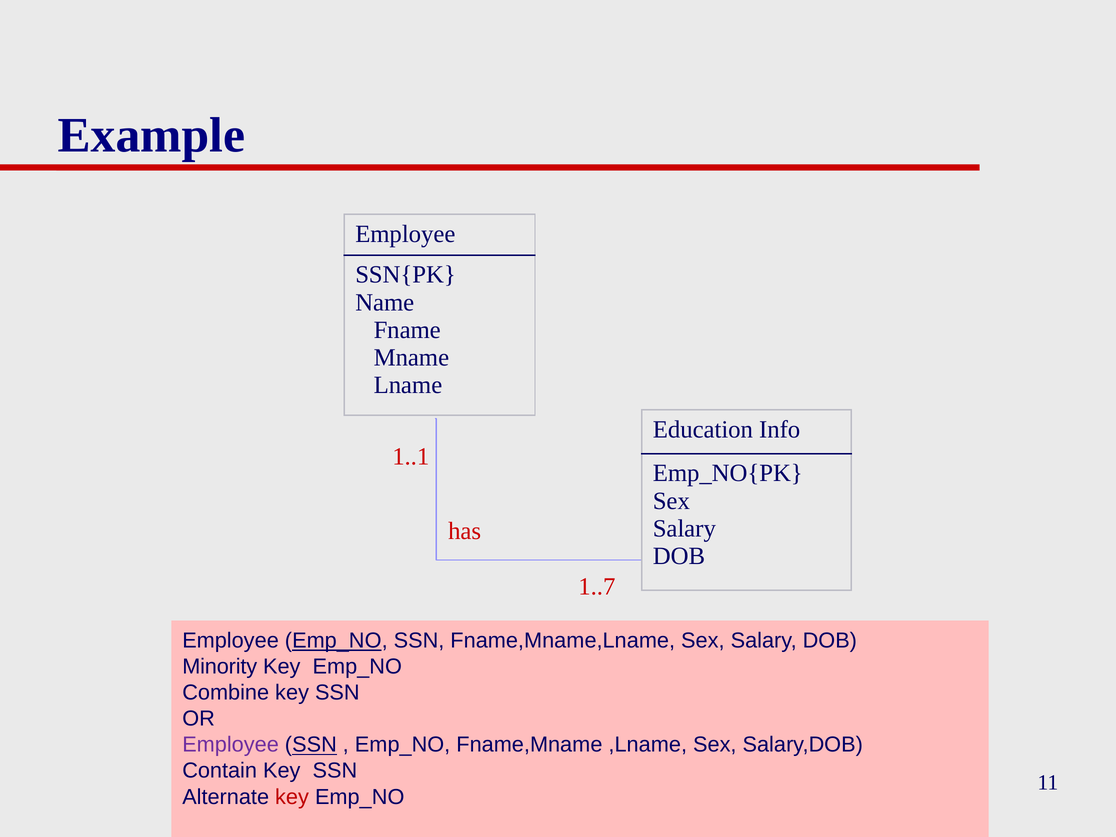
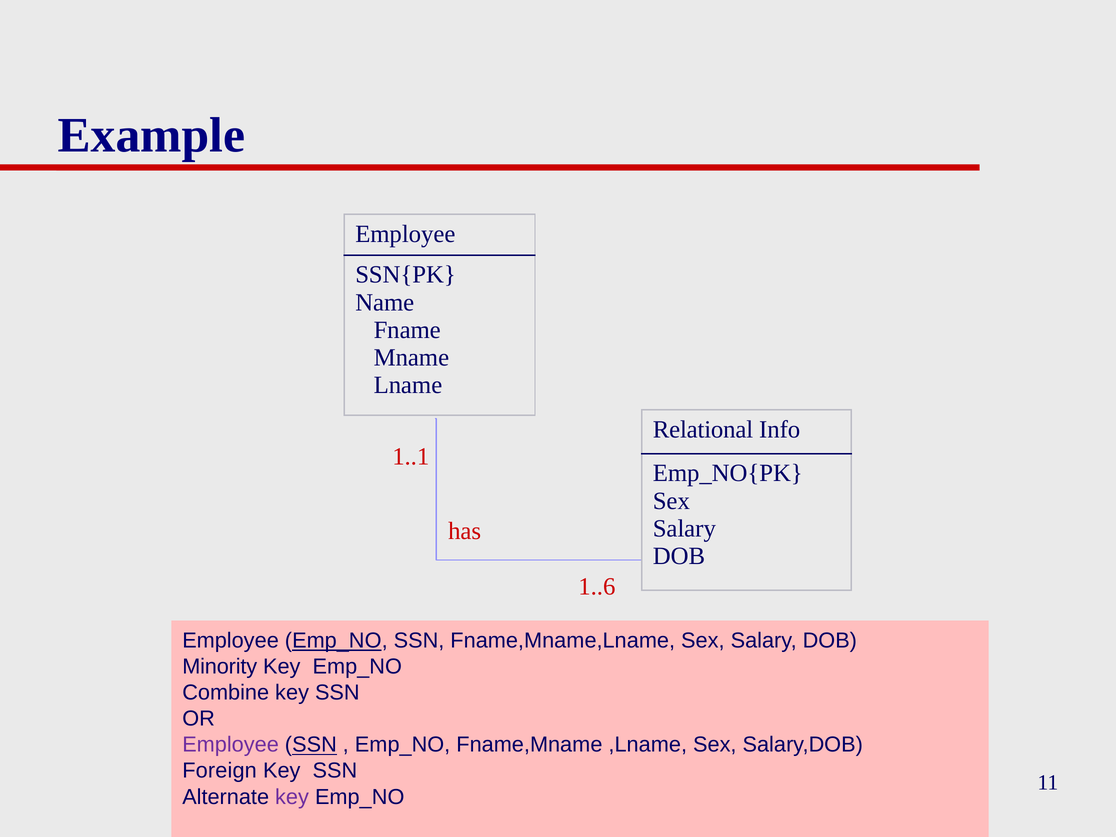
Education at (703, 429): Education -> Relational
1..7: 1..7 -> 1..6
Contain: Contain -> Foreign
key at (292, 797) colour: red -> purple
